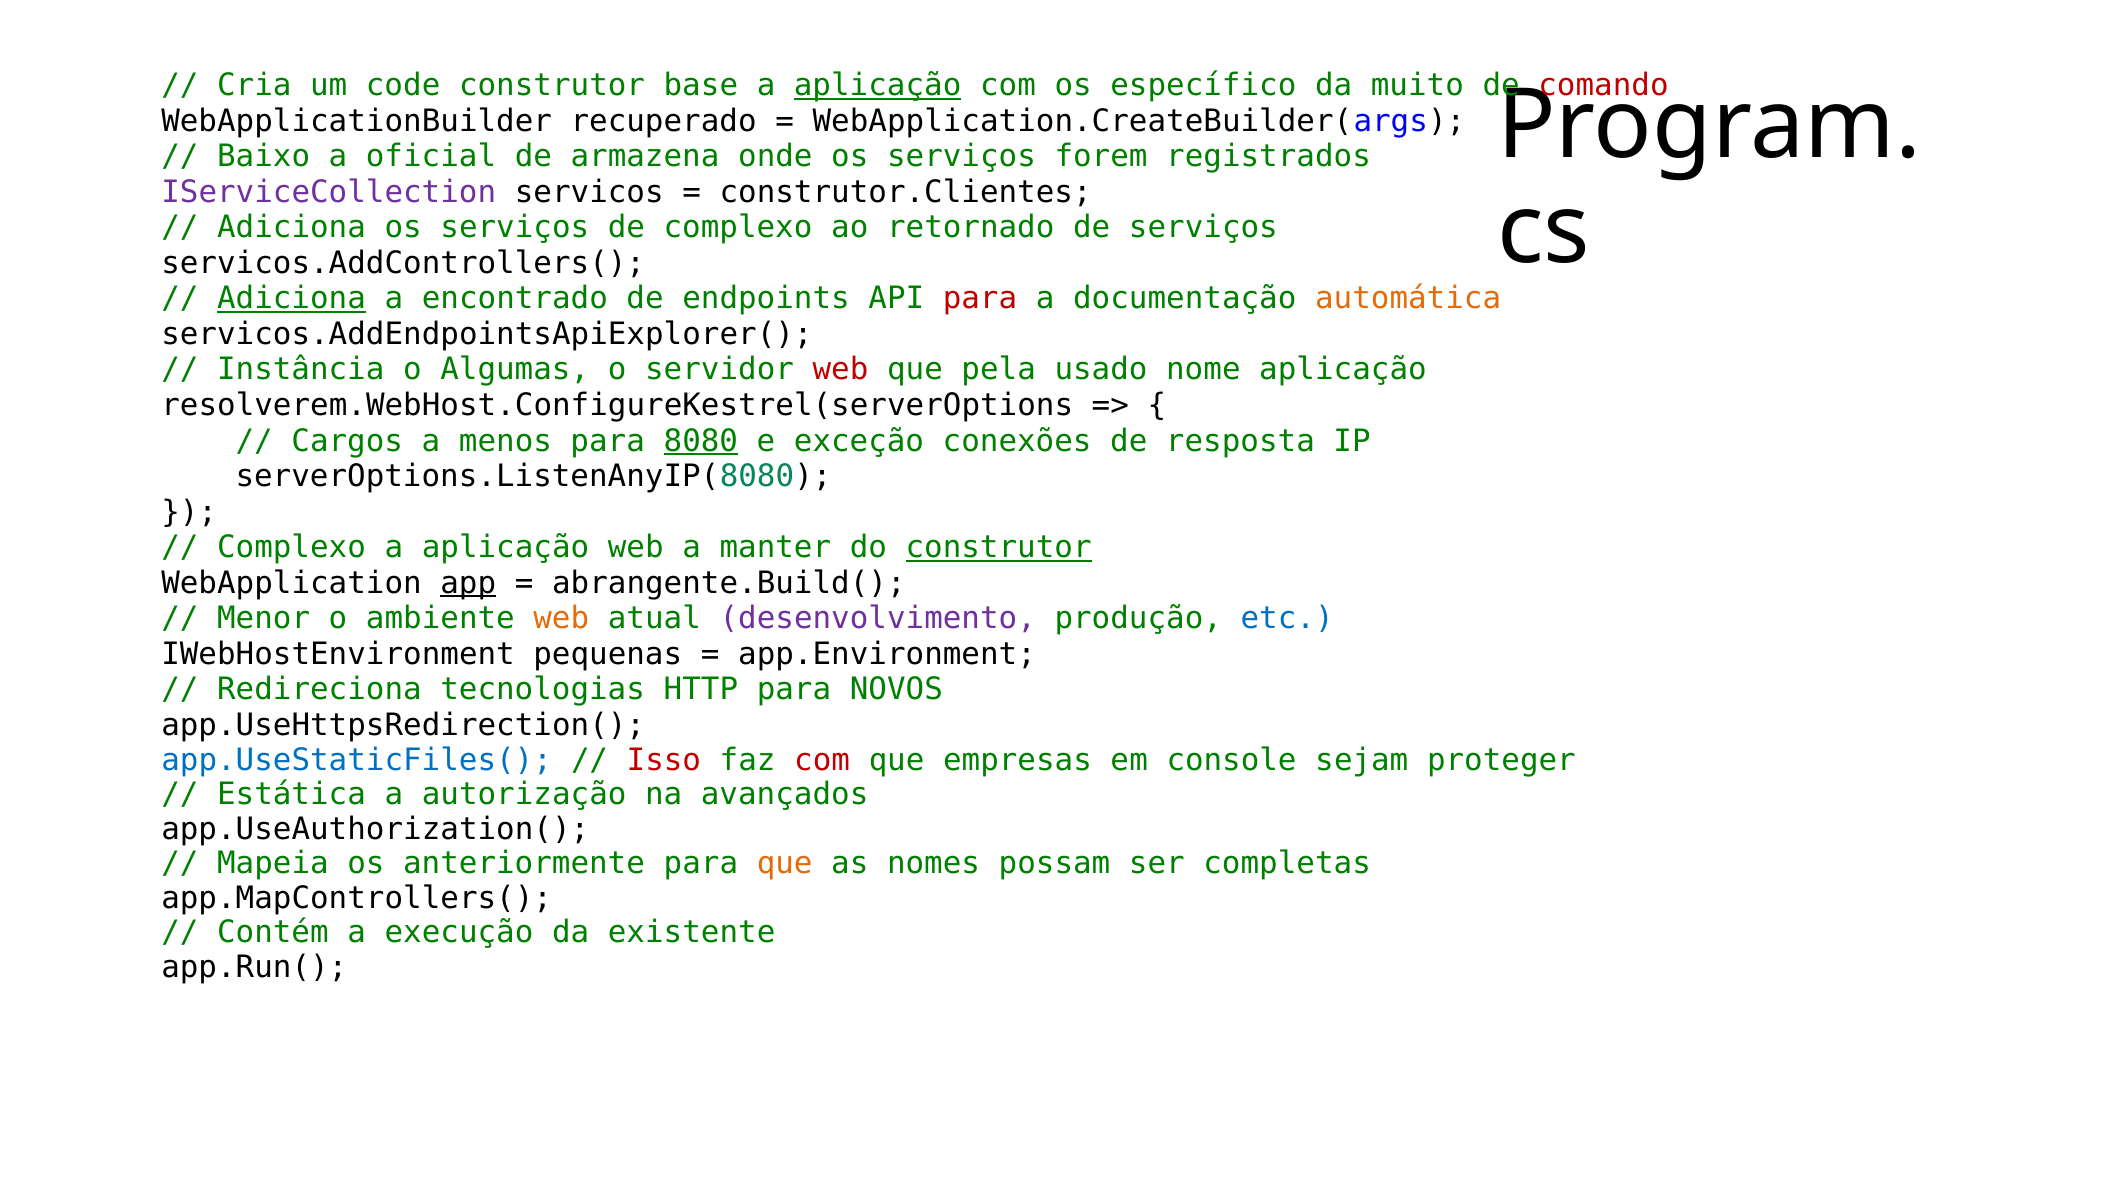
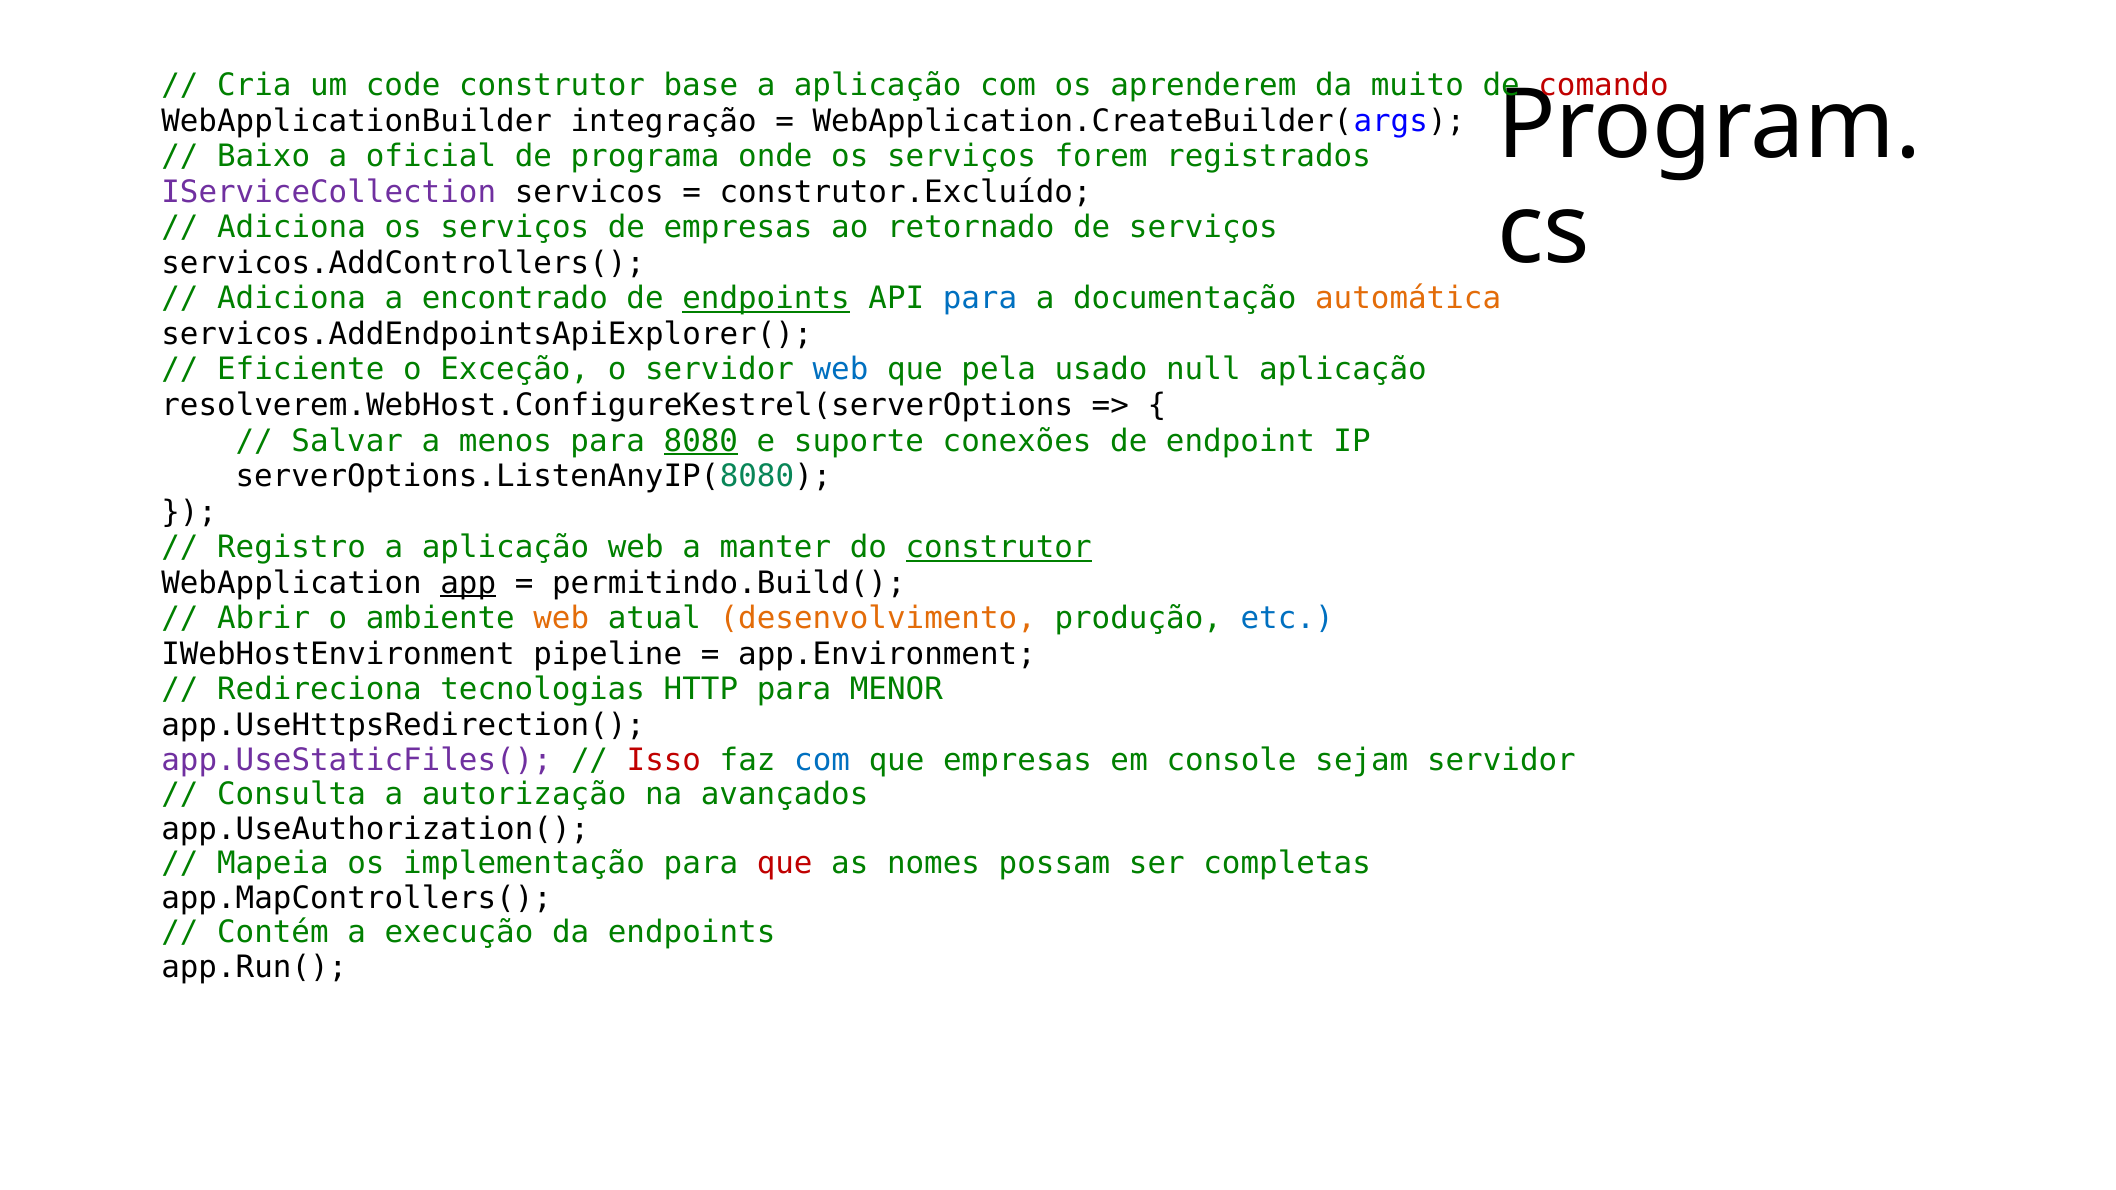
aplicação at (878, 85) underline: present -> none
específico: específico -> aprenderem
recuperado: recuperado -> integração
armazena: armazena -> programa
construtor.Clientes: construtor.Clientes -> construtor.Excluído
de complexo: complexo -> empresas
Adiciona at (291, 299) underline: present -> none
endpoints at (766, 299) underline: none -> present
para at (980, 299) colour: red -> blue
Instância: Instância -> Eficiente
Algumas: Algumas -> Exceção
web at (840, 370) colour: red -> blue
nome: nome -> null
Cargos: Cargos -> Salvar
exceção: exceção -> suporte
resposta: resposta -> endpoint
Complexo at (291, 548): Complexo -> Registro
abrangente.Build(: abrangente.Build( -> permitindo.Build(
Menor: Menor -> Abrir
desenvolvimento colour: purple -> orange
pequenas: pequenas -> pipeline
NOVOS: NOVOS -> MENOR
app.UseStaticFiles( colour: blue -> purple
com at (822, 761) colour: red -> blue
sejam proteger: proteger -> servidor
Estática: Estática -> Consulta
anteriormente: anteriormente -> implementação
que at (785, 863) colour: orange -> red
da existente: existente -> endpoints
